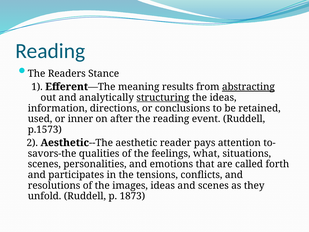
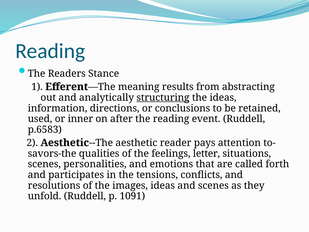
abstracting underline: present -> none
p.1573: p.1573 -> p.6583
what: what -> letter
1873: 1873 -> 1091
